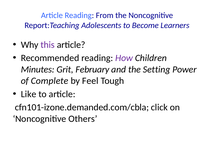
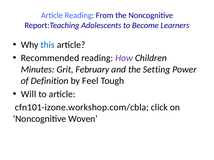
this colour: purple -> blue
Complete: Complete -> Definition
Like: Like -> Will
cfn101-izone.demanded.com/cbla: cfn101-izone.demanded.com/cbla -> cfn101-izone.workshop.com/cbla
Others: Others -> Woven
